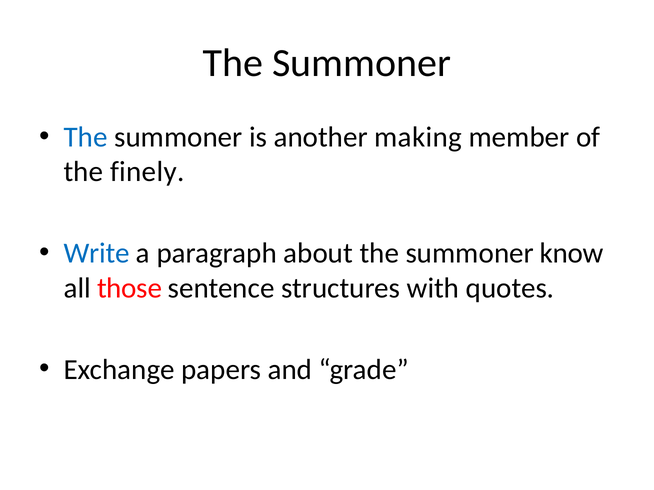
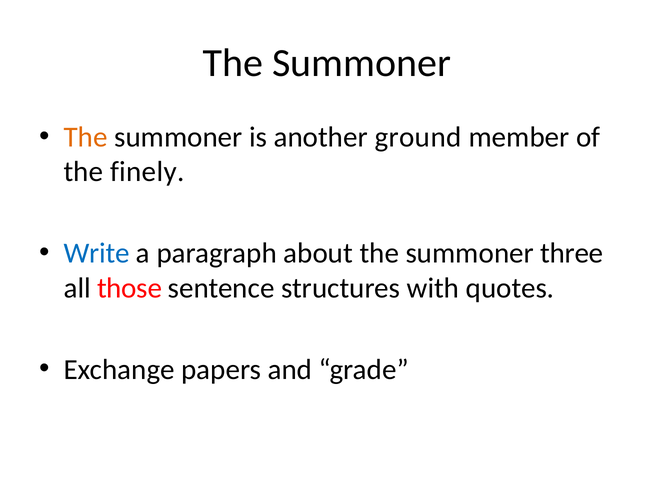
The at (86, 137) colour: blue -> orange
making: making -> ground
know: know -> three
